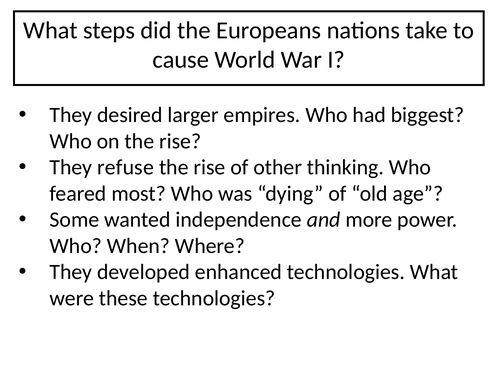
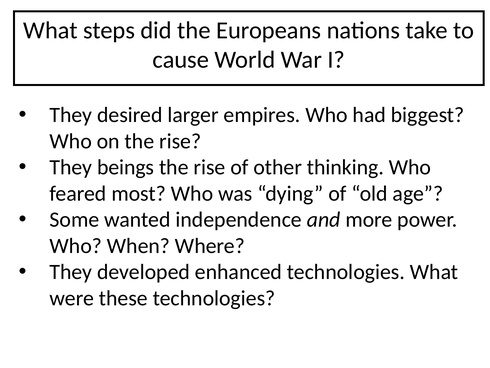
refuse: refuse -> beings
